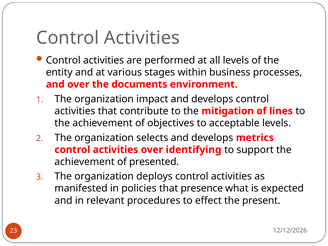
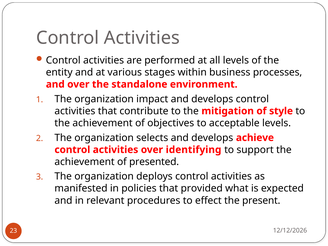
documents: documents -> standalone
lines: lines -> style
metrics: metrics -> achieve
presence: presence -> provided
